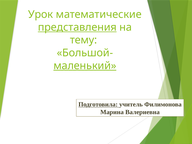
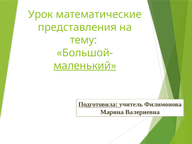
представления underline: present -> none
